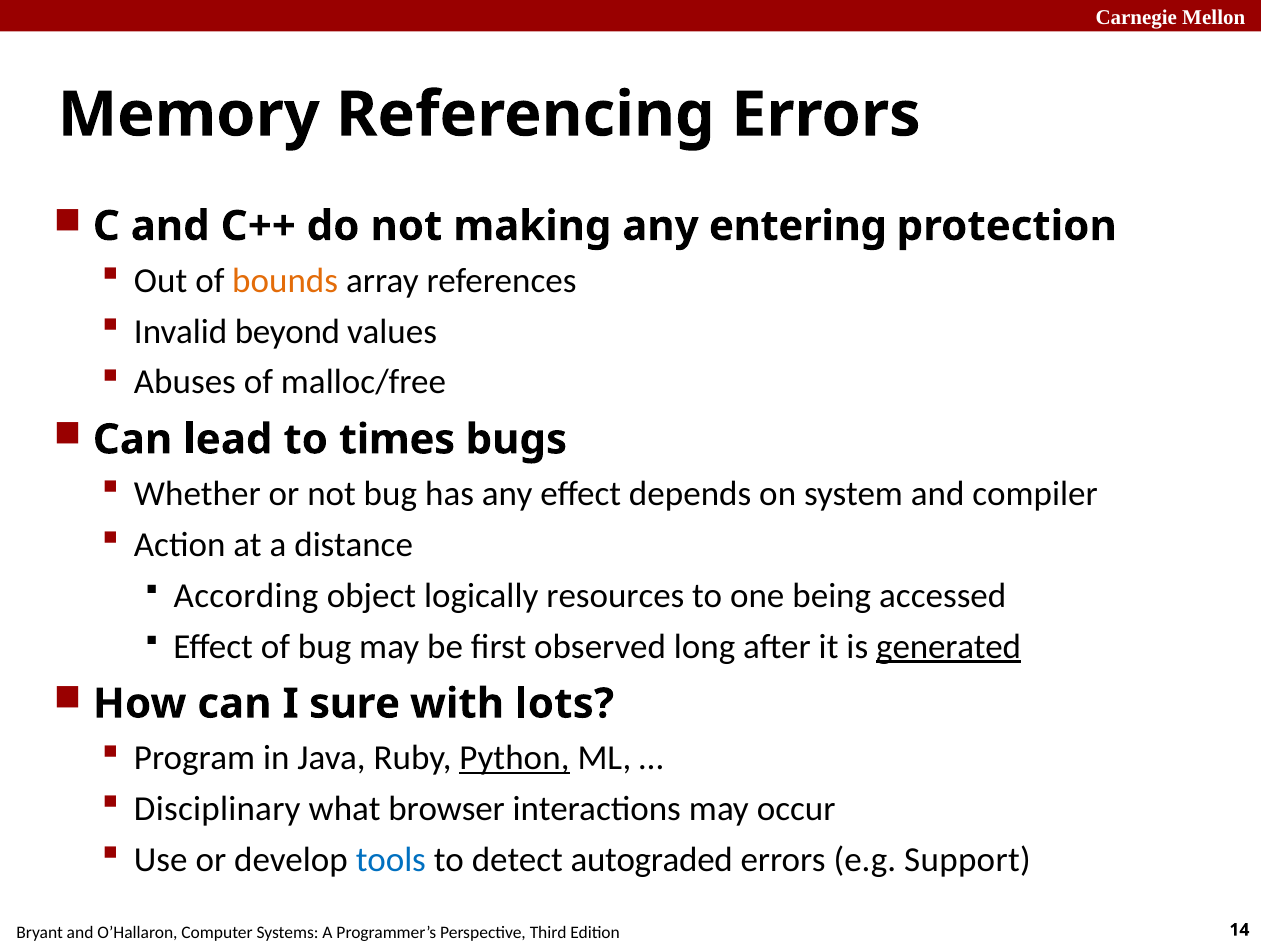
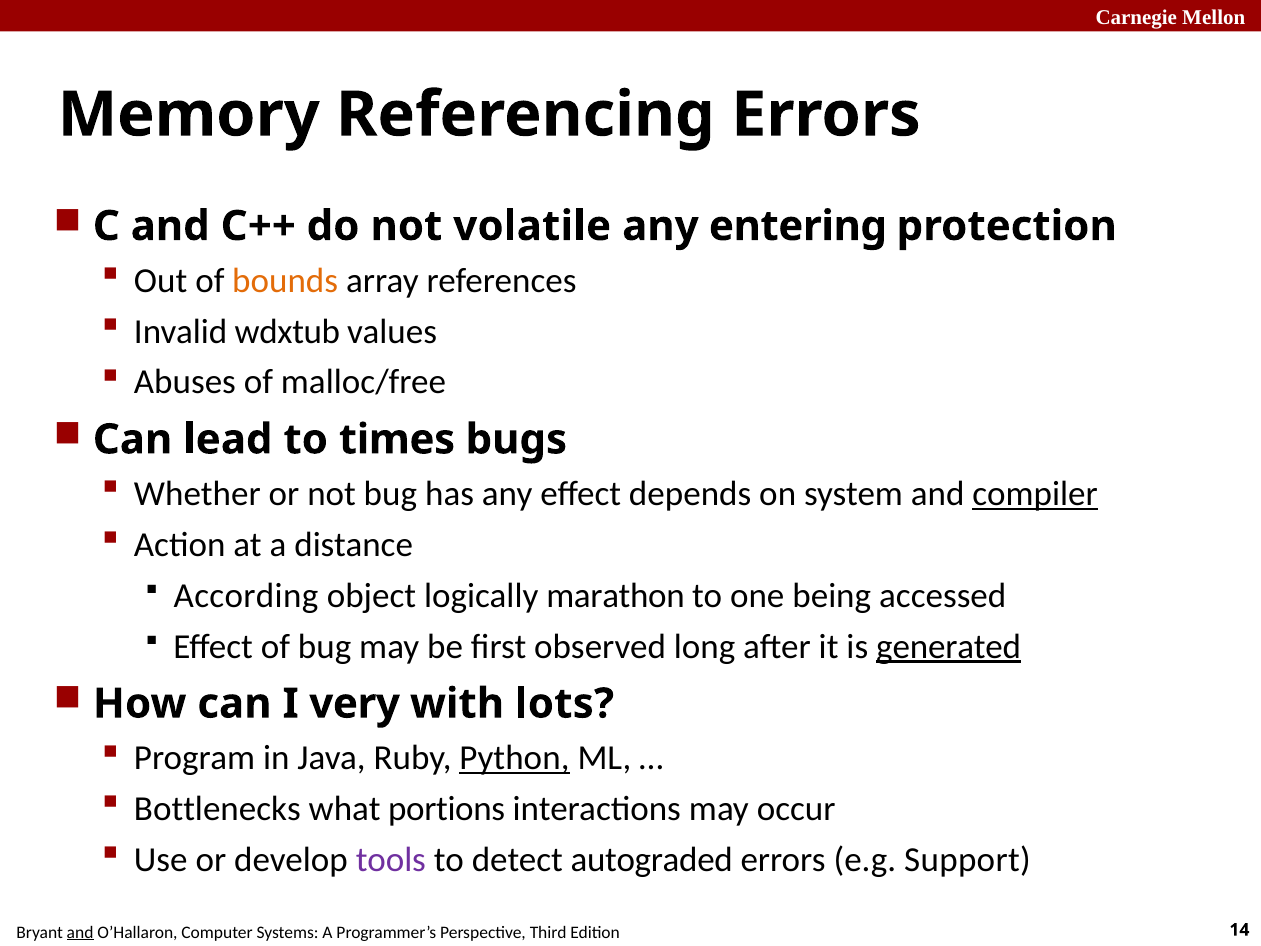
making: making -> volatile
beyond: beyond -> wdxtub
compiler underline: none -> present
resources: resources -> marathon
sure: sure -> very
Disciplinary: Disciplinary -> Bottlenecks
browser: browser -> portions
tools colour: blue -> purple
and at (80, 932) underline: none -> present
